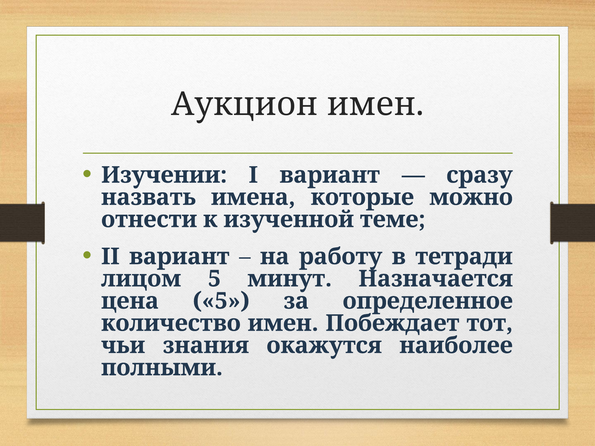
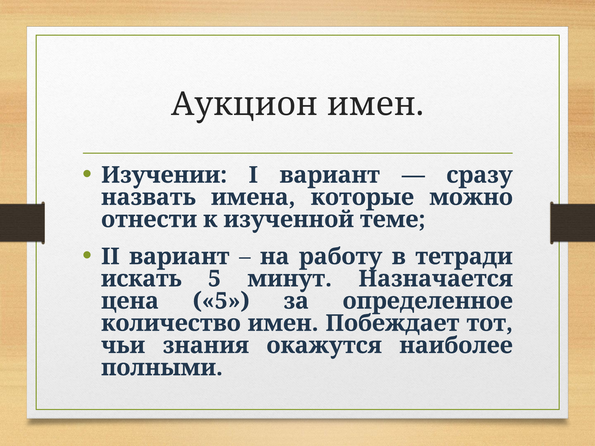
лицом: лицом -> искать
